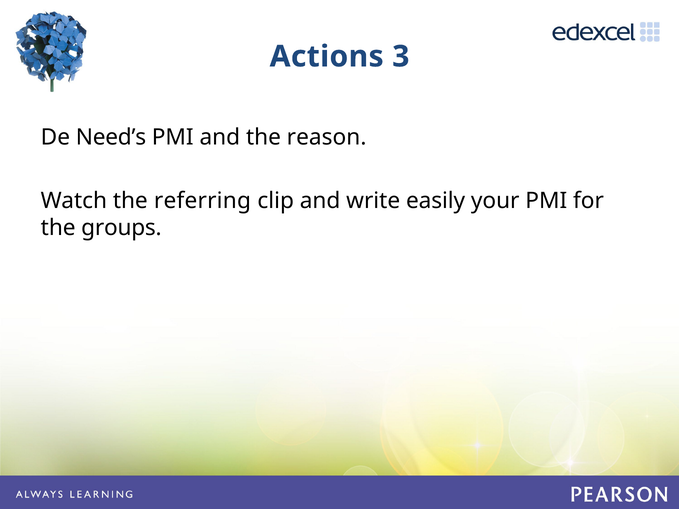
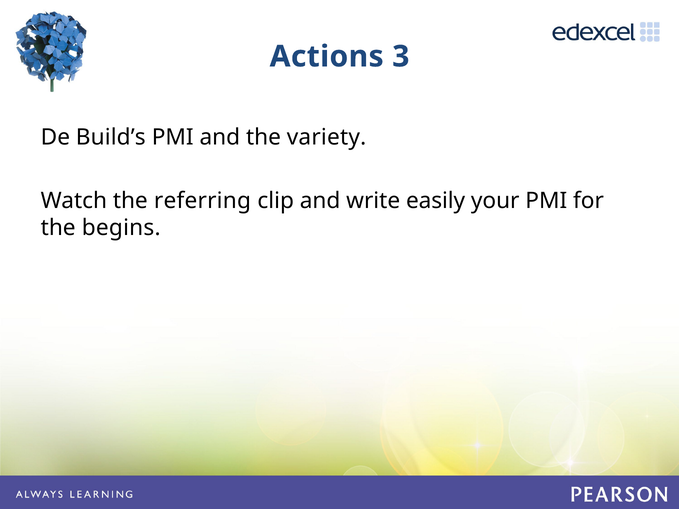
Need’s: Need’s -> Build’s
reason: reason -> variety
groups: groups -> begins
